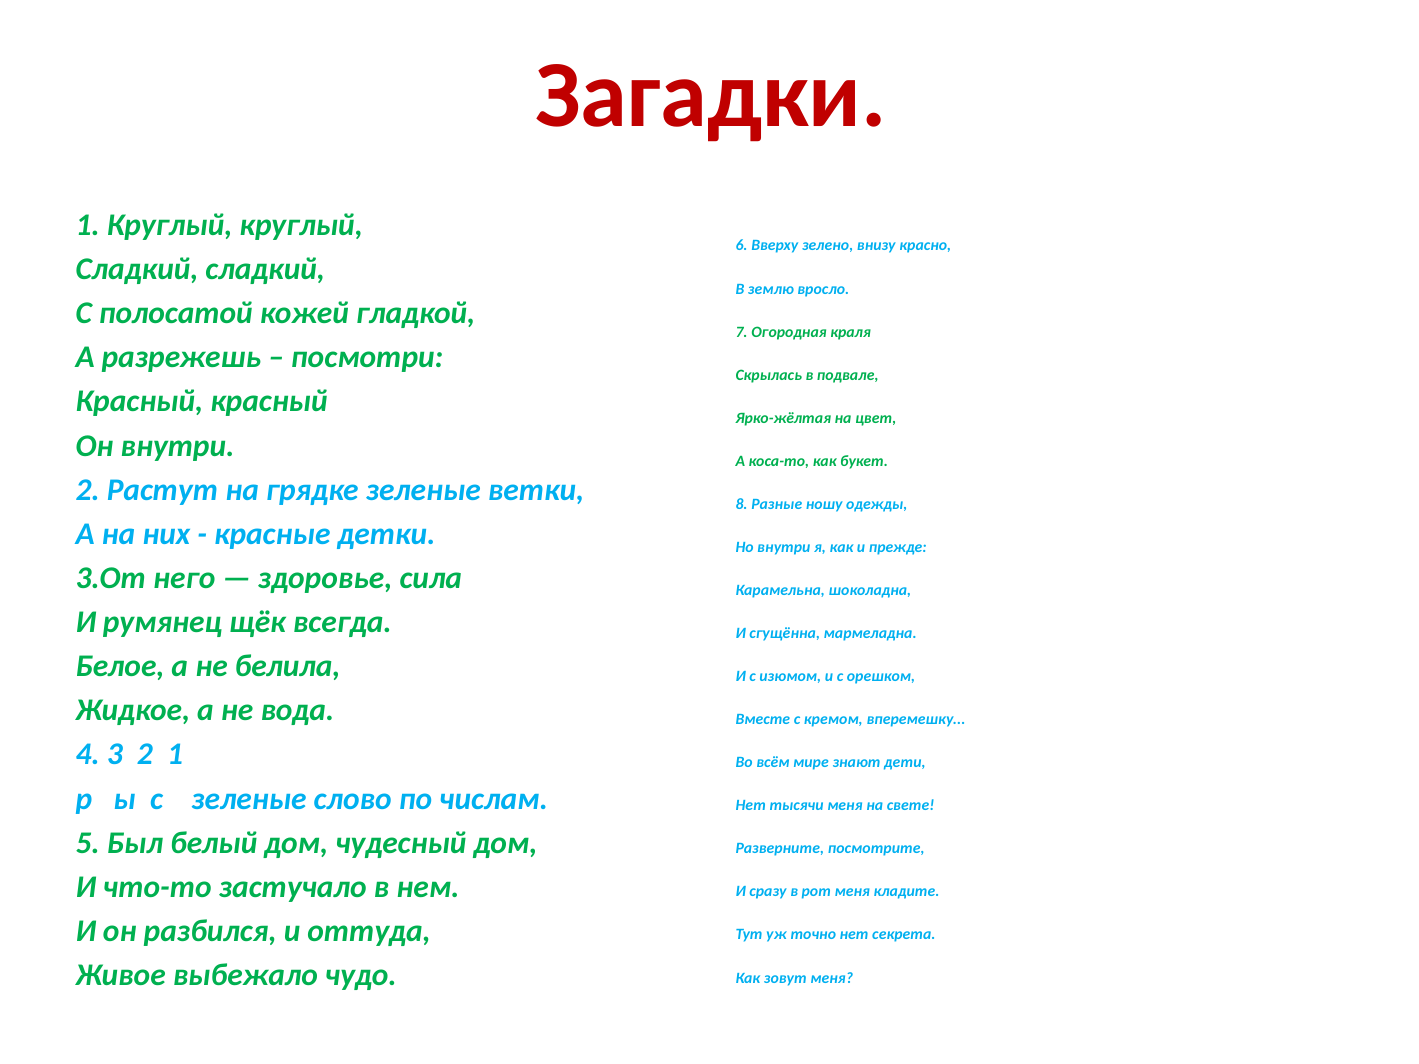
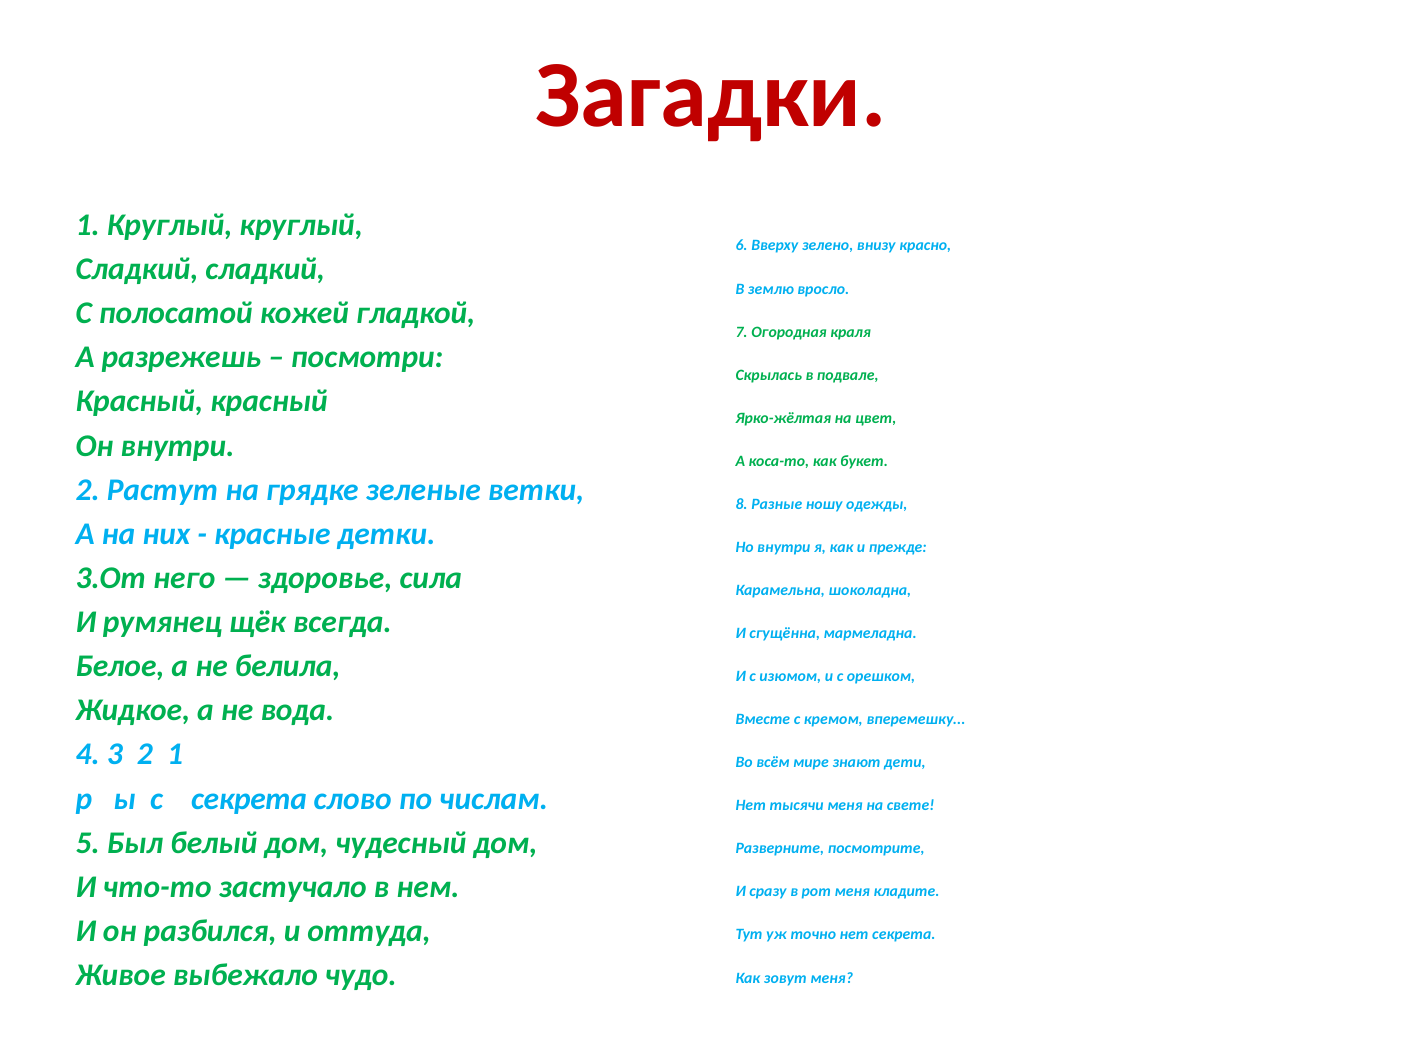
с зеленые: зеленые -> секрета
